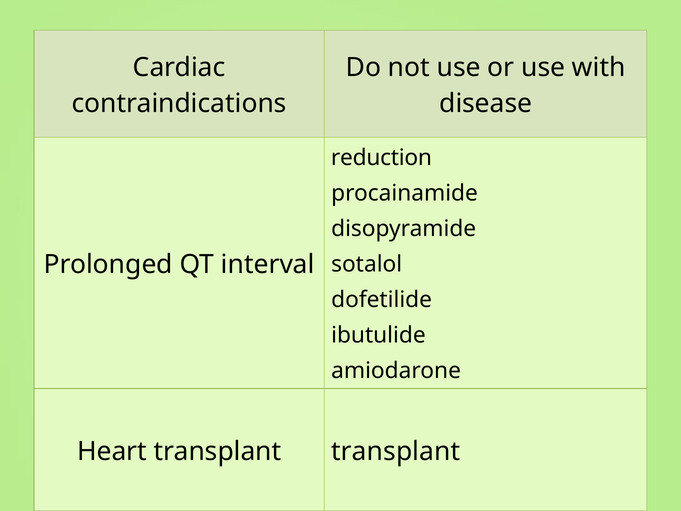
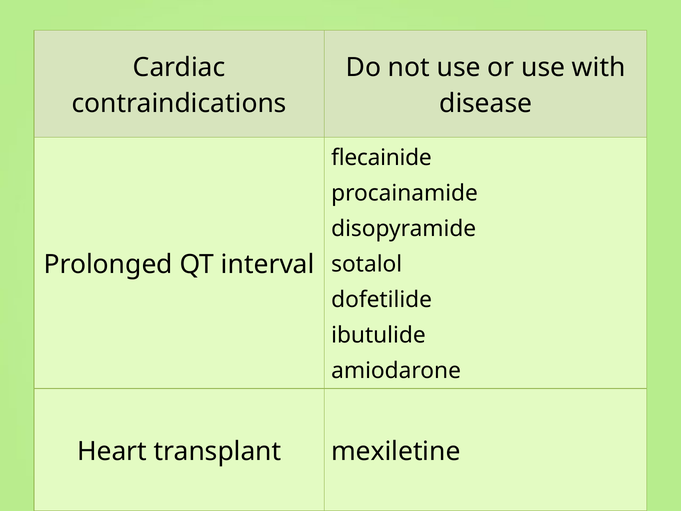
reduction: reduction -> flecainide
transplant transplant: transplant -> mexiletine
